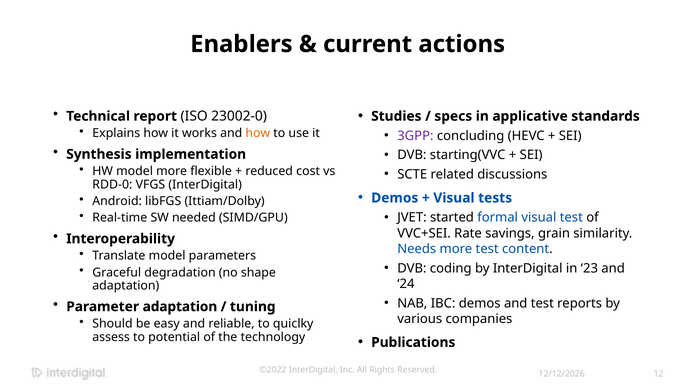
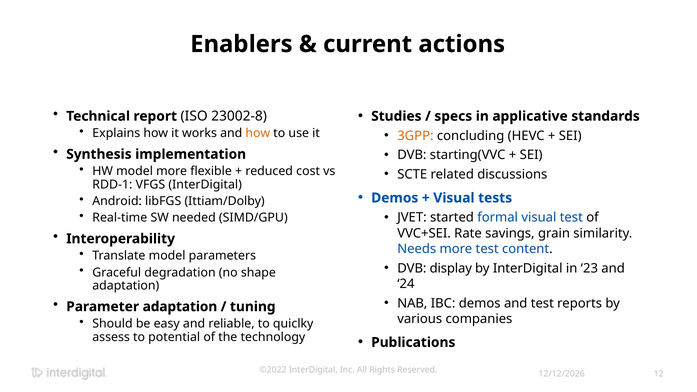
23002-0: 23002-0 -> 23002-8
3GPP colour: purple -> orange
RDD-0: RDD-0 -> RDD-1
coding: coding -> display
